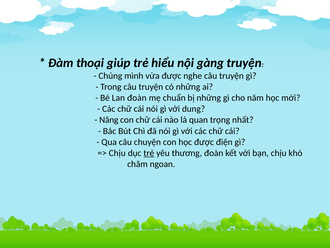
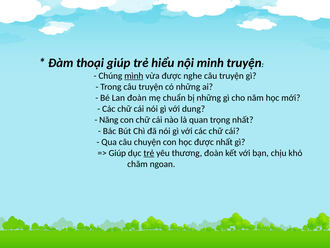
gàng: gàng -> minh
mình underline: none -> present
được điện: điện -> nhất
Chịu at (117, 153): Chịu -> Giúp
